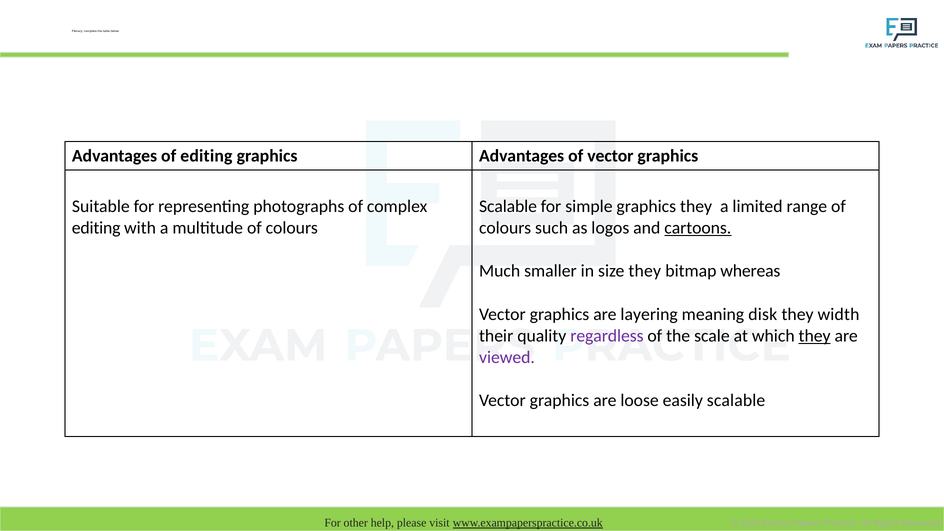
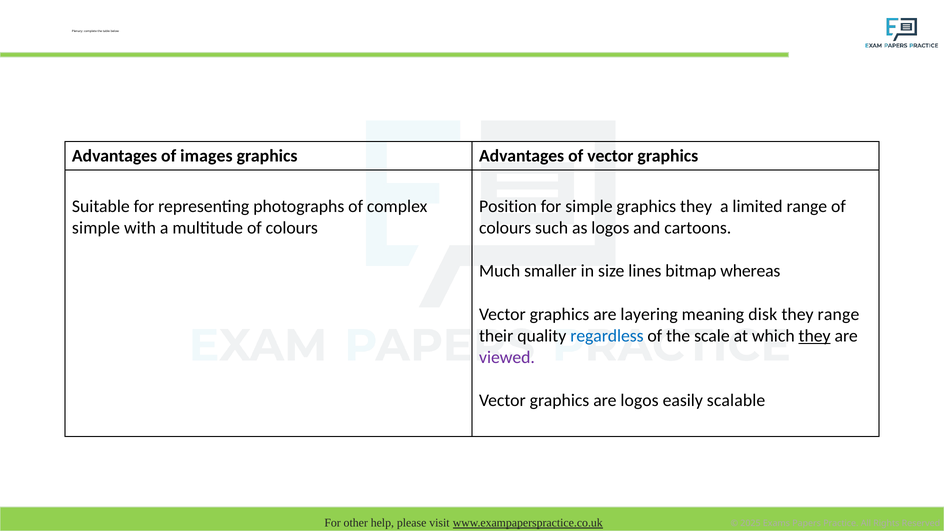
of editing: editing -> images
Scalable at (508, 206): Scalable -> Position
editing at (96, 228): editing -> simple
cartoons underline: present -> none
size they: they -> lines
they width: width -> range
regardless colour: purple -> blue
are loose: loose -> logos
